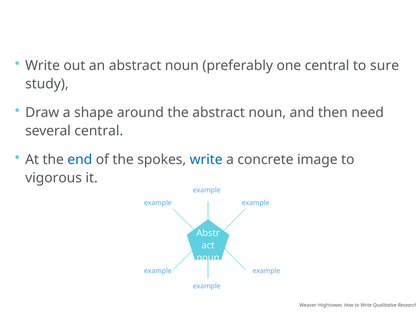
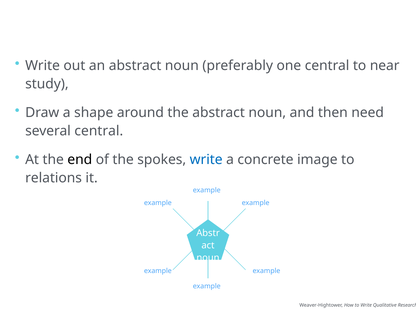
sure: sure -> near
end colour: blue -> black
vigorous: vigorous -> relations
